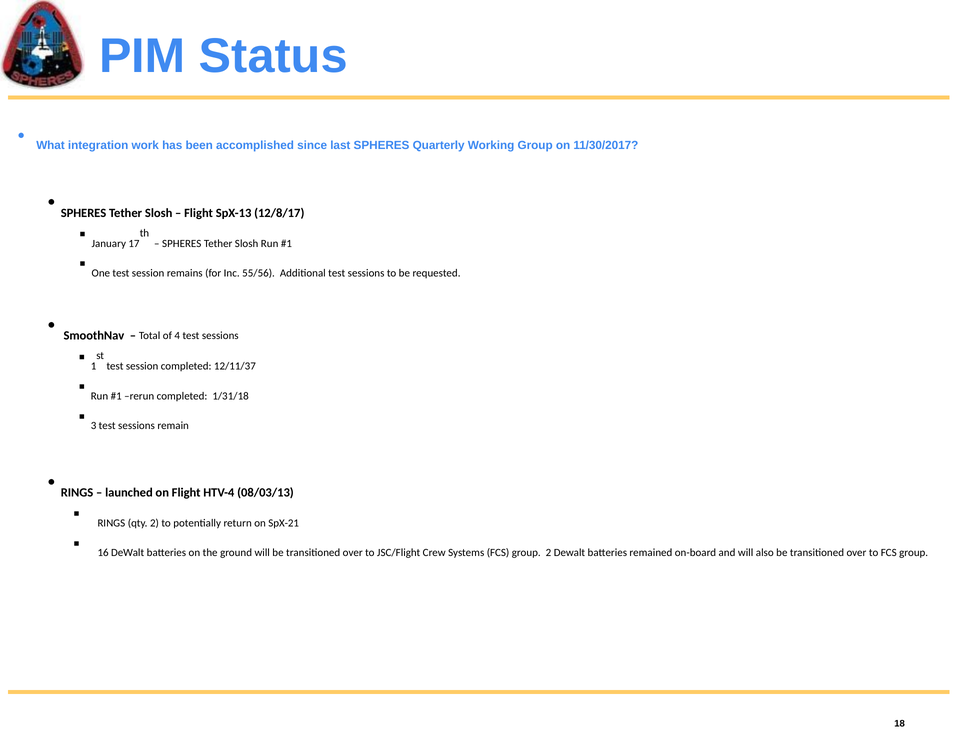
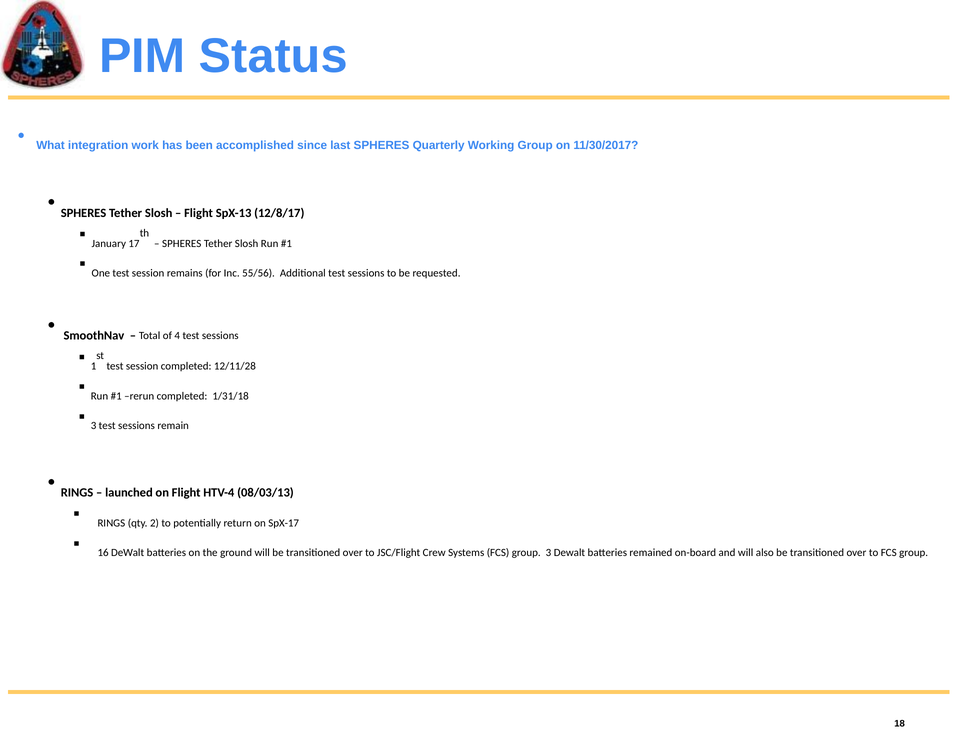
12/11/37: 12/11/37 -> 12/11/28
SpX-21: SpX-21 -> SpX-17
group 2: 2 -> 3
